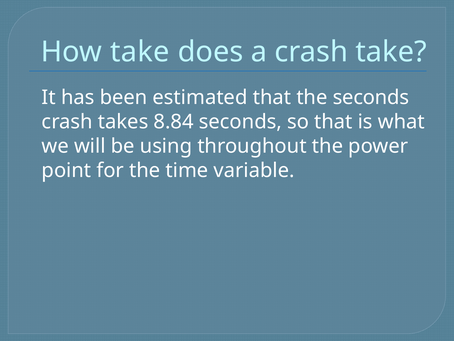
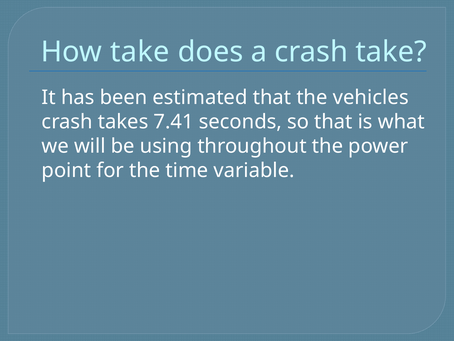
the seconds: seconds -> vehicles
8.84: 8.84 -> 7.41
